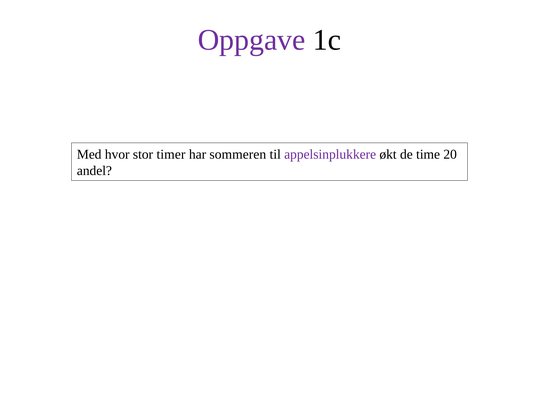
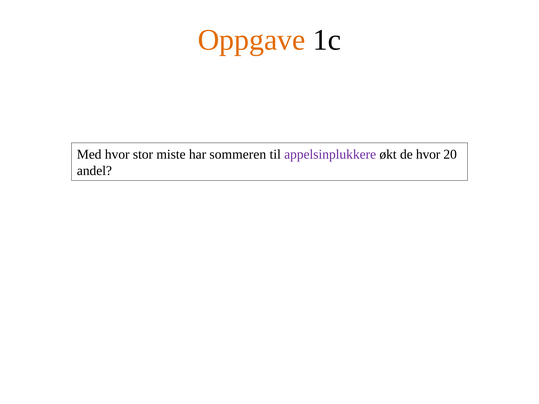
Oppgave colour: purple -> orange
timer: timer -> miste
de time: time -> hvor
